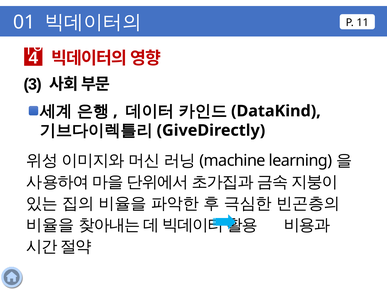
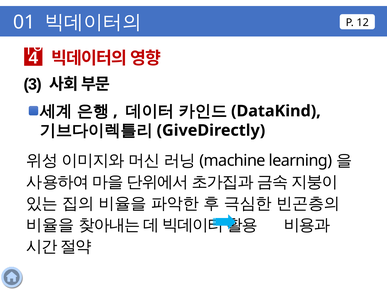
11: 11 -> 12
